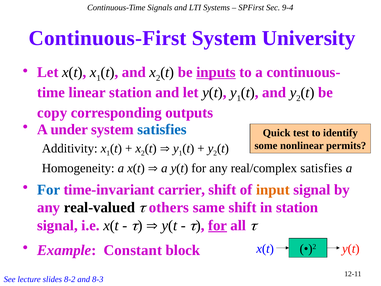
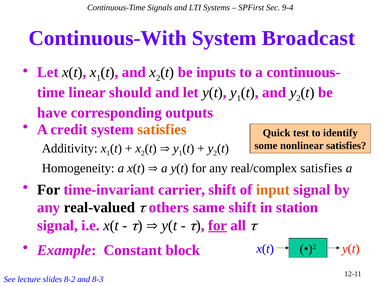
Continuous-First: Continuous-First -> Continuous-With
University: University -> Broadcast
inputs underline: present -> none
linear station: station -> should
copy: copy -> have
under: under -> credit
satisfies at (162, 129) colour: blue -> orange
nonlinear permits: permits -> satisfies
For at (49, 190) colour: blue -> black
